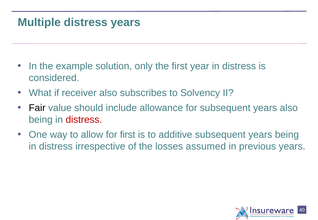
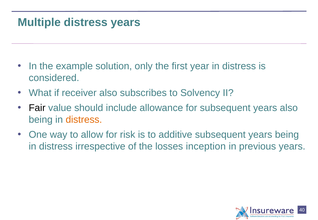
distress at (84, 120) colour: red -> orange
for first: first -> risk
assumed: assumed -> inception
